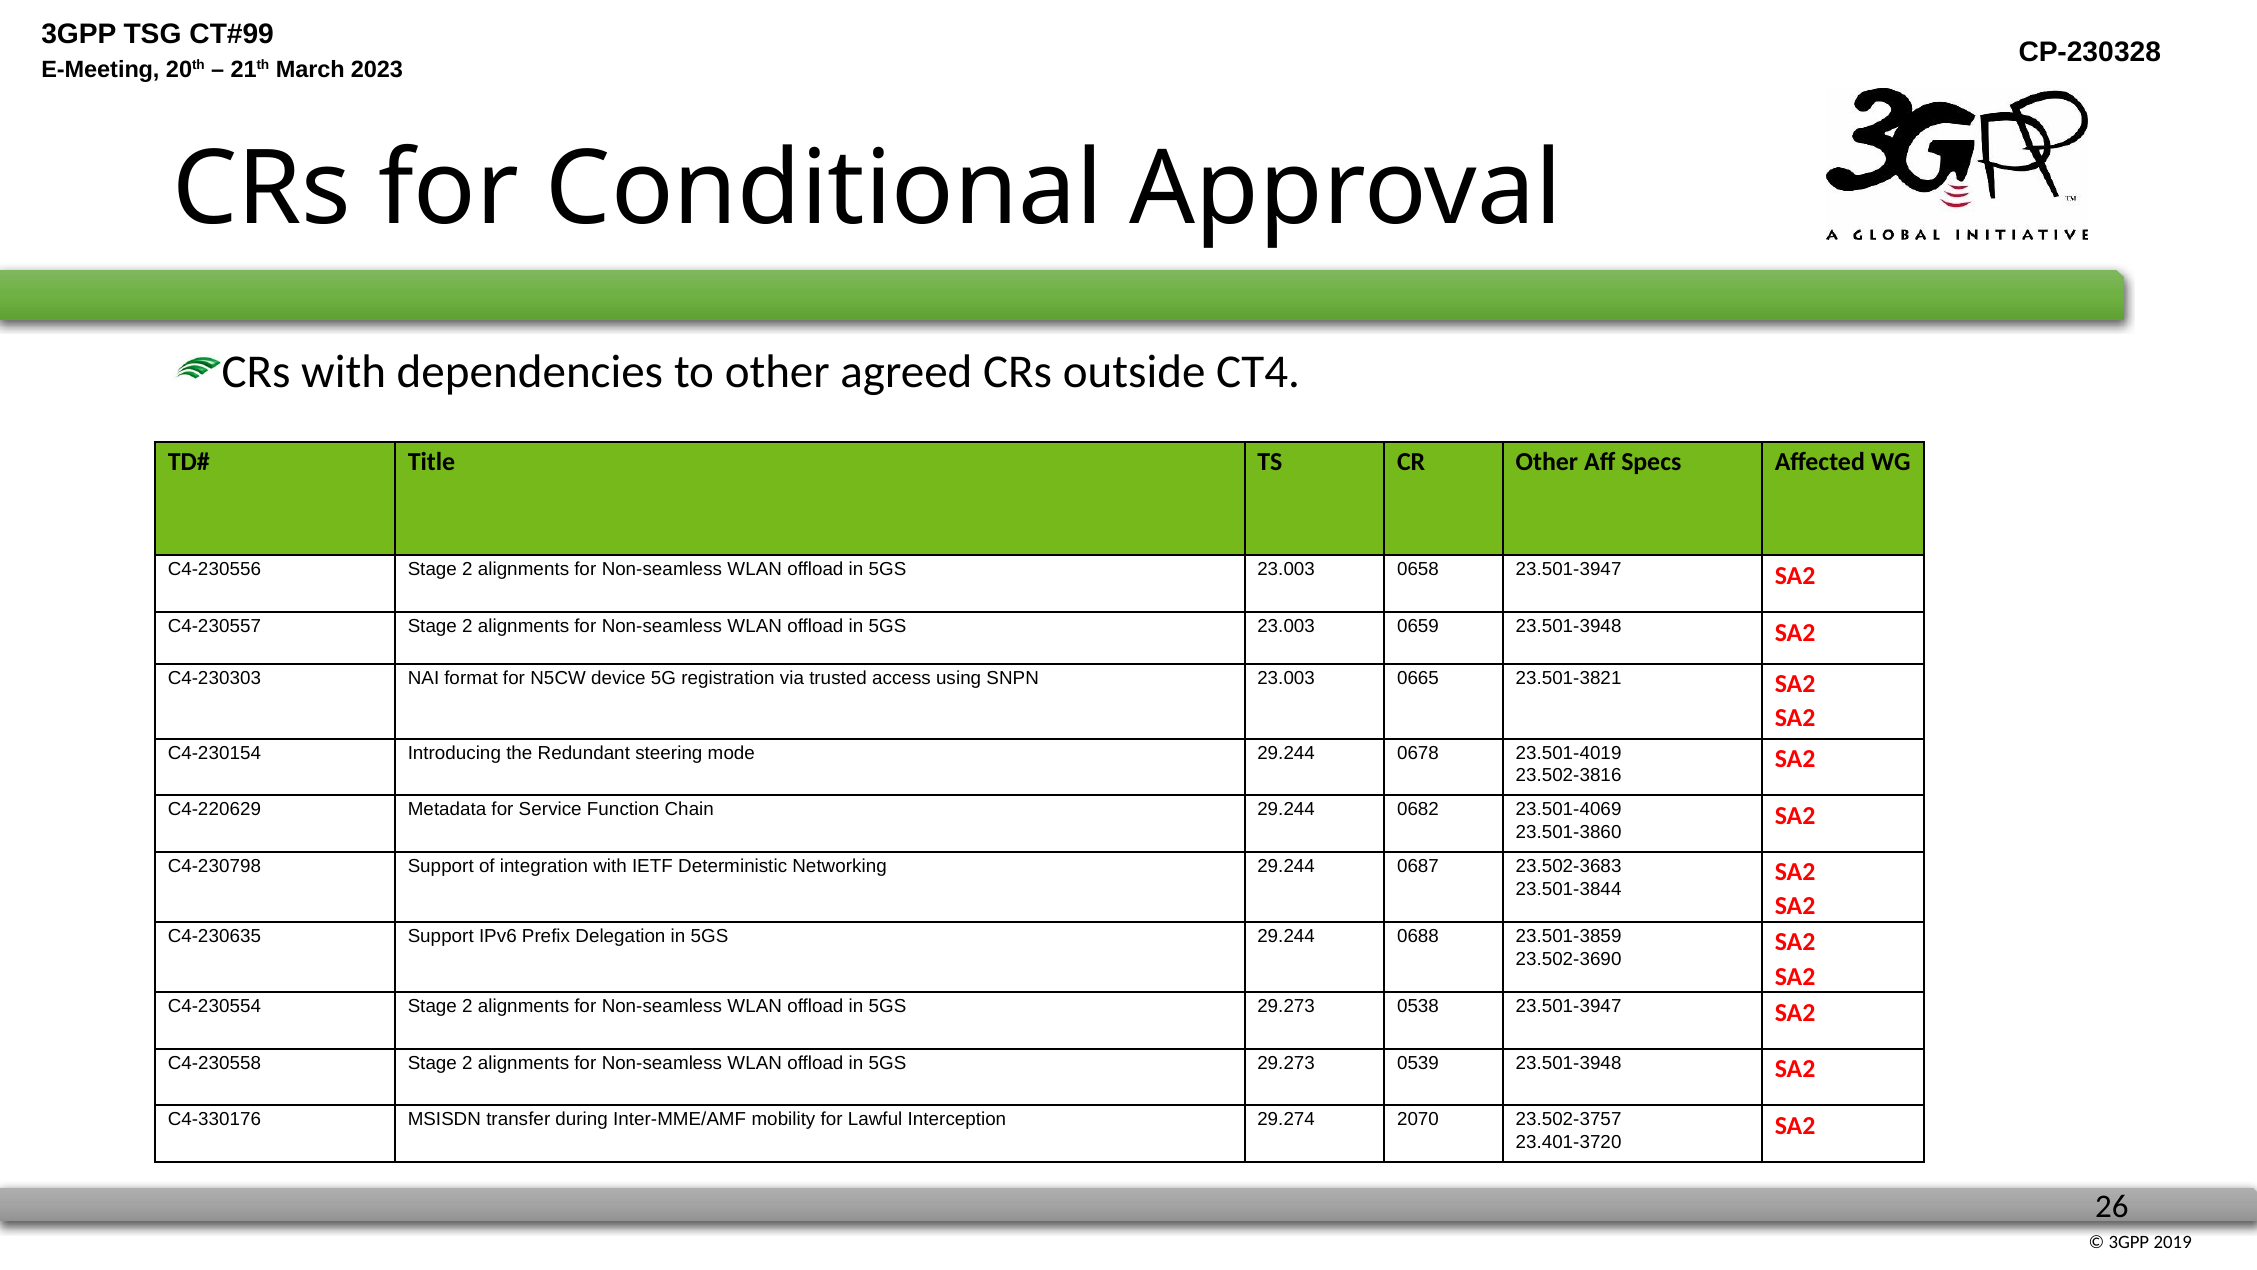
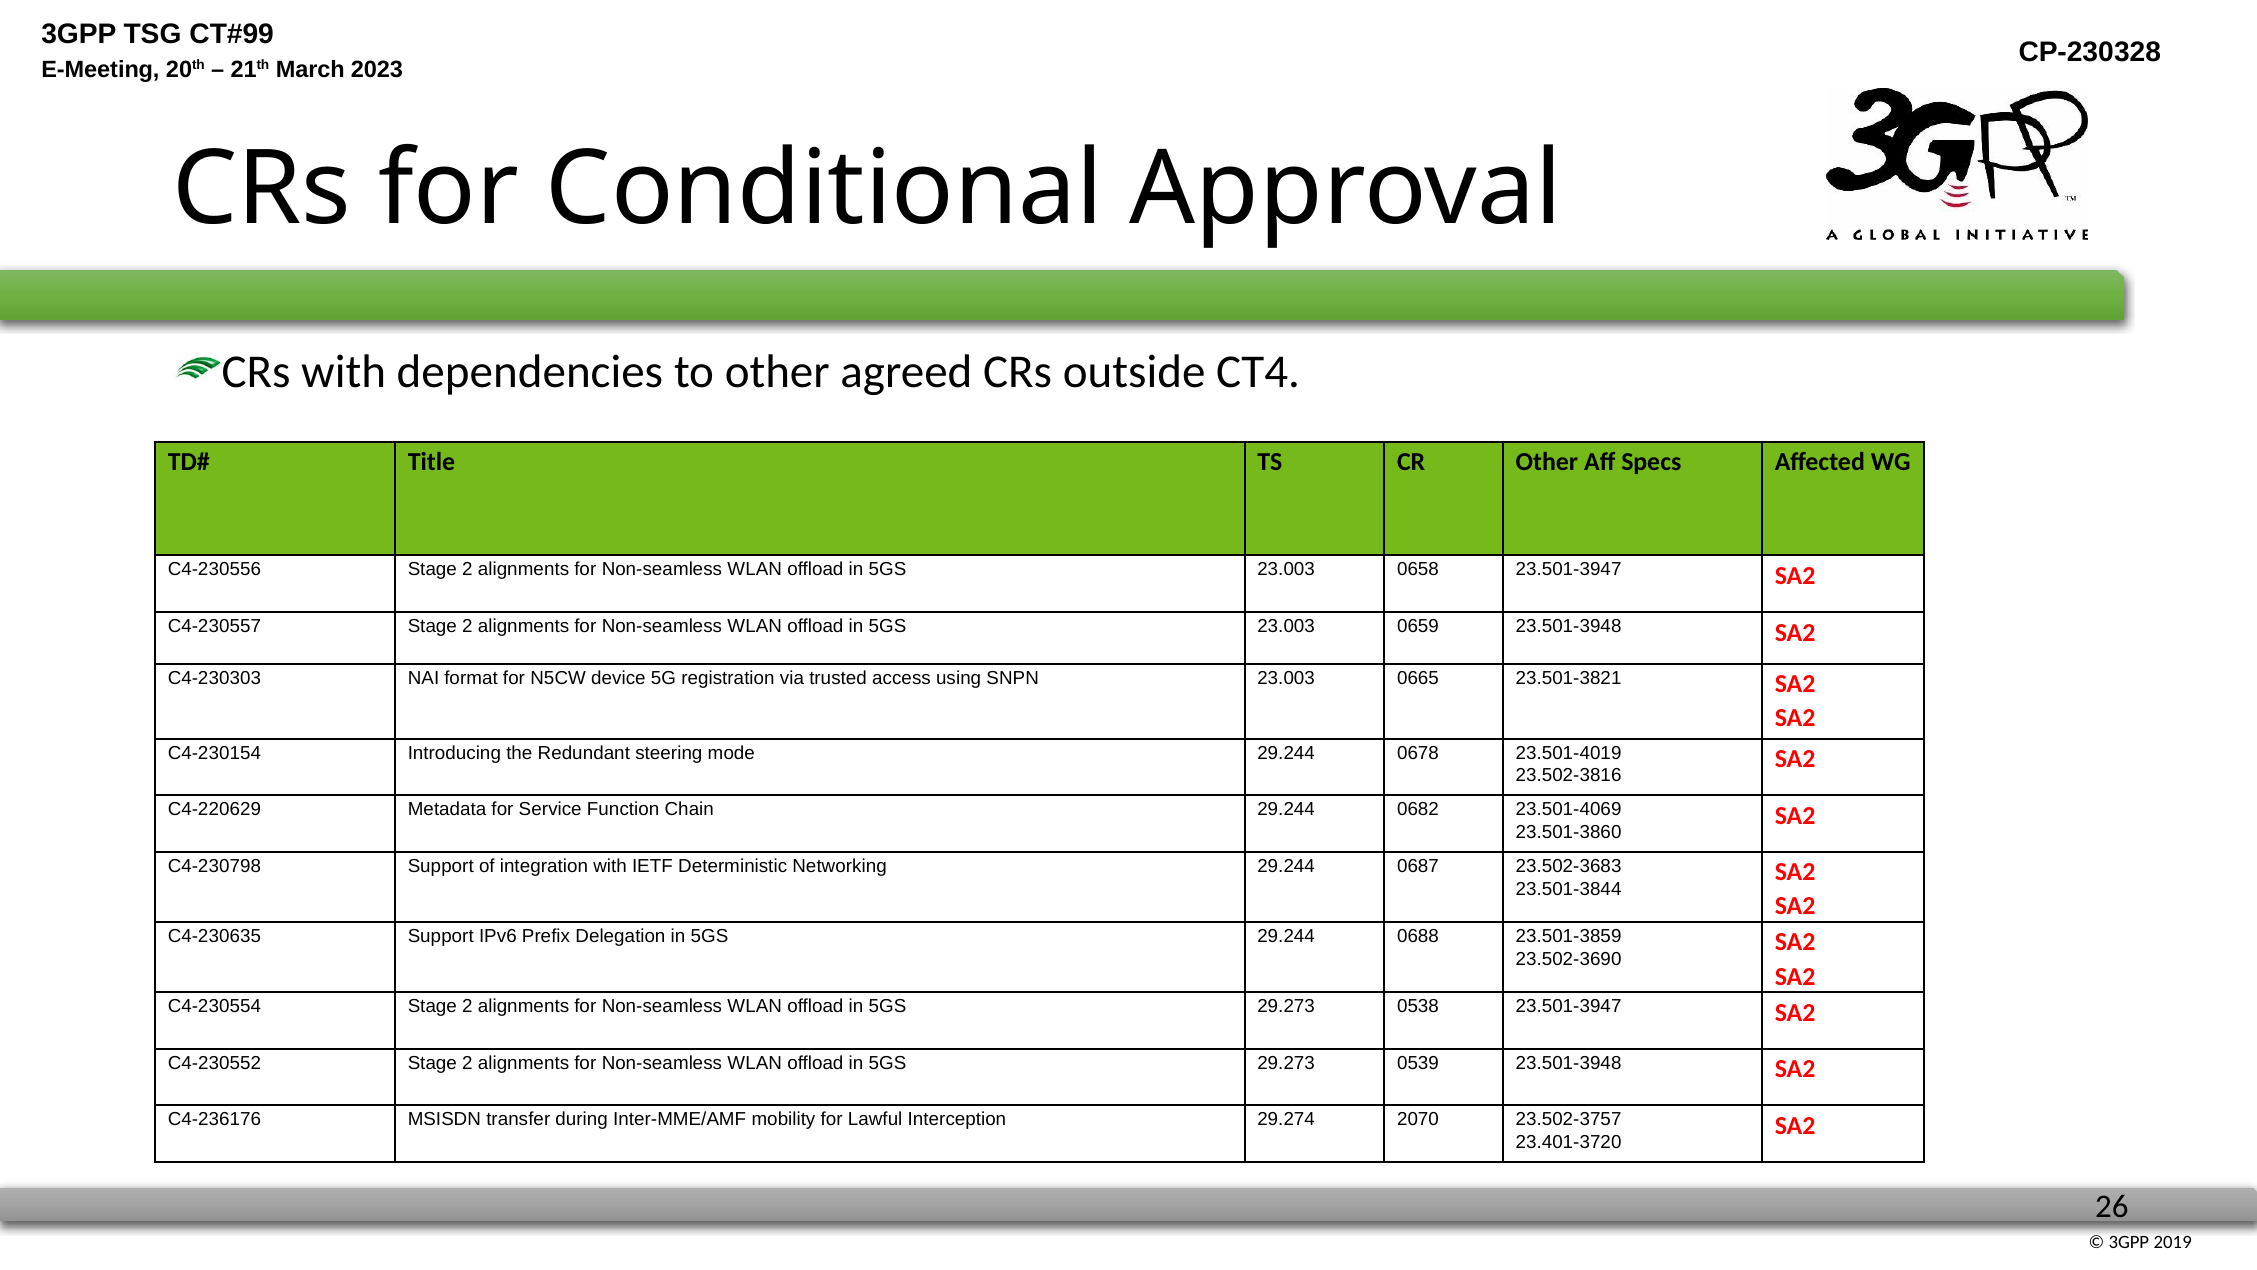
C4-230558: C4-230558 -> C4-230552
C4-330176: C4-330176 -> C4-236176
